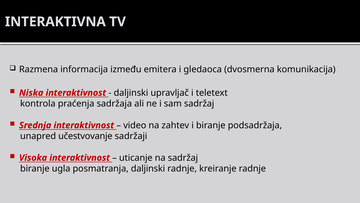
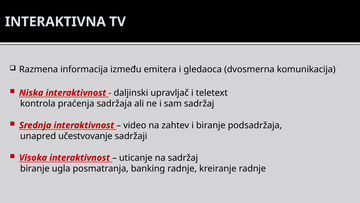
posmatranja daljinski: daljinski -> banking
